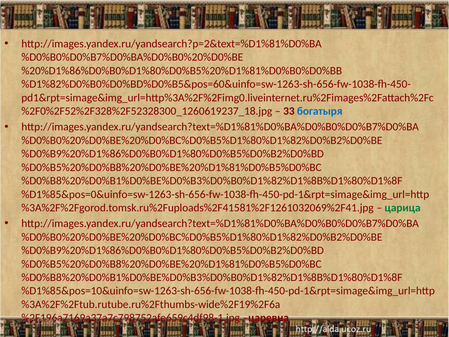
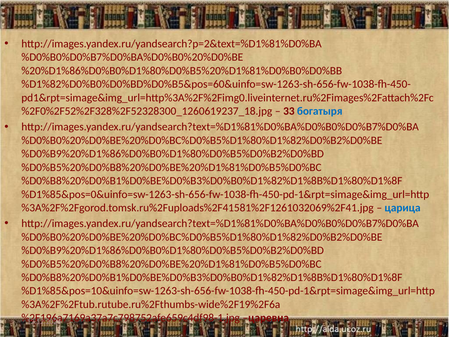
царица colour: green -> blue
